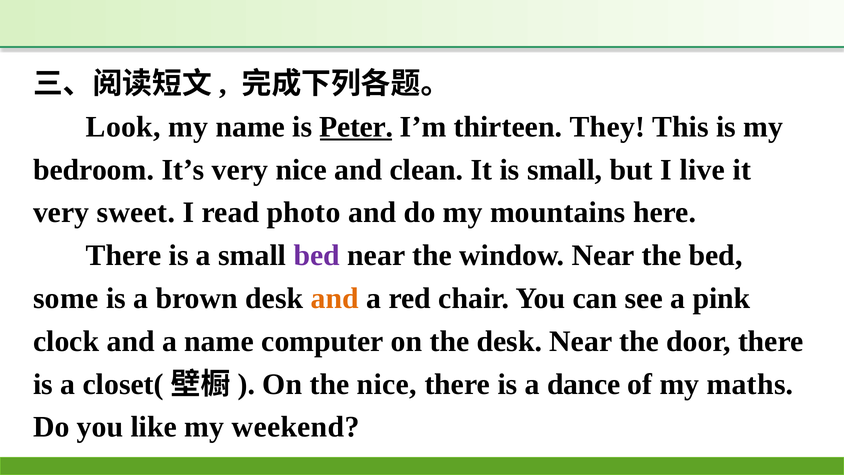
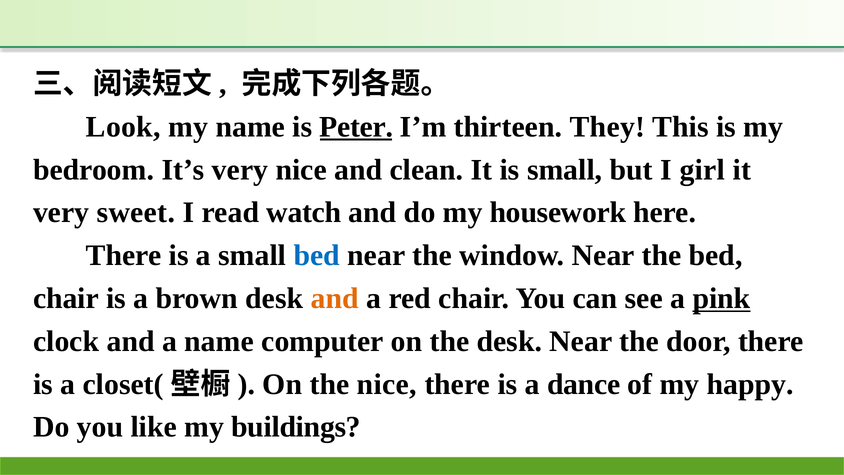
live: live -> girl
photo: photo -> watch
mountains: mountains -> housework
bed at (317, 255) colour: purple -> blue
some at (66, 298): some -> chair
pink underline: none -> present
maths: maths -> happy
weekend: weekend -> buildings
